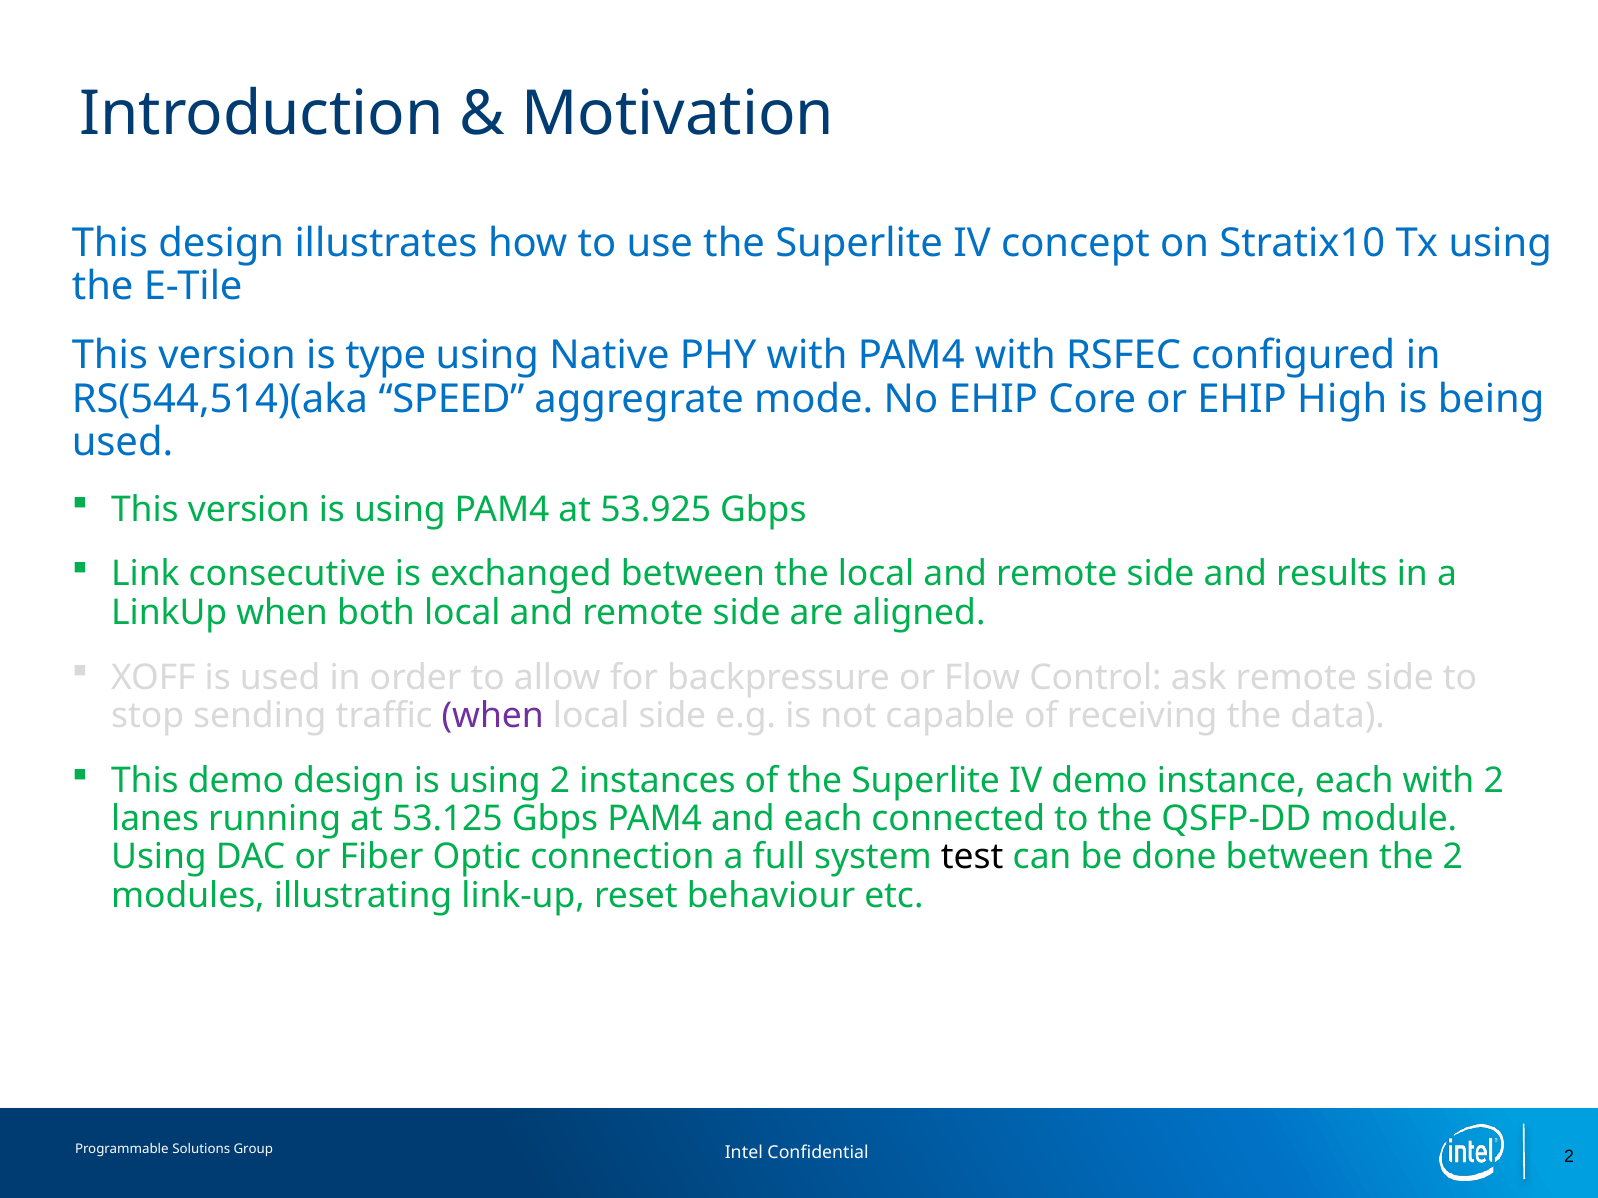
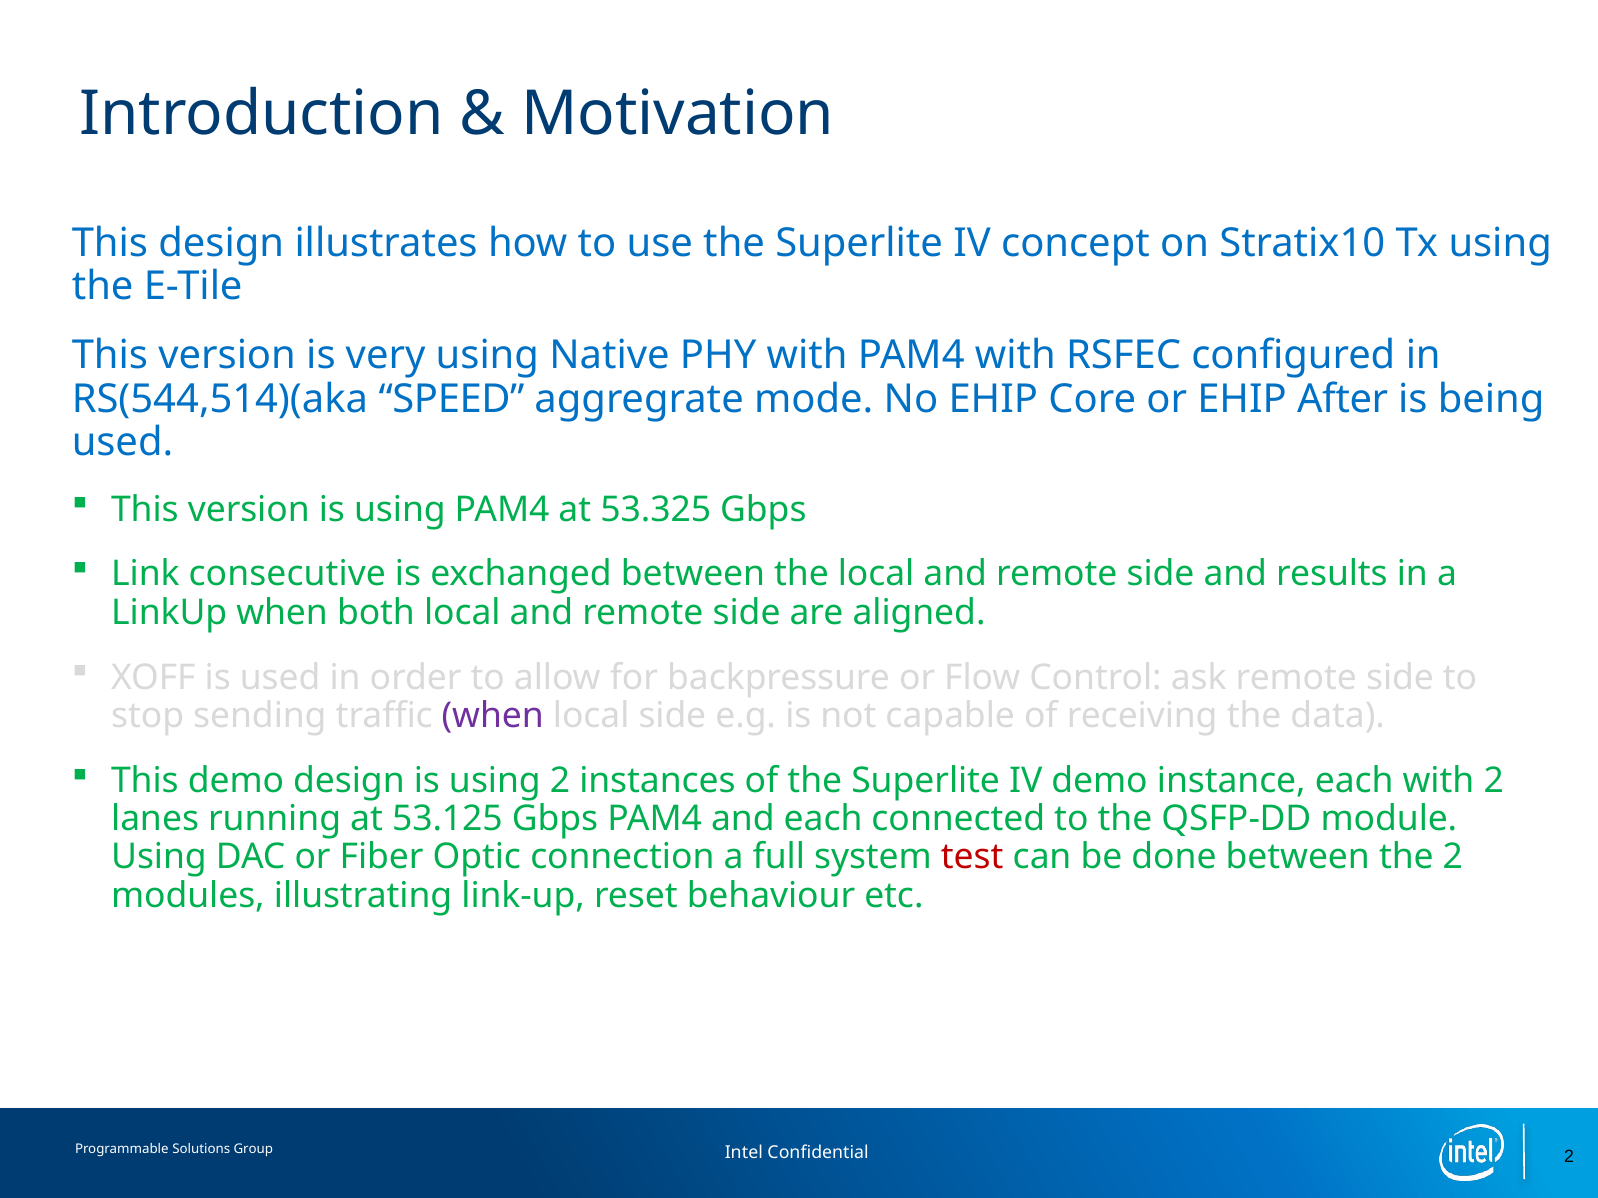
type: type -> very
High: High -> After
53.925: 53.925 -> 53.325
test colour: black -> red
